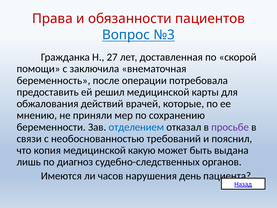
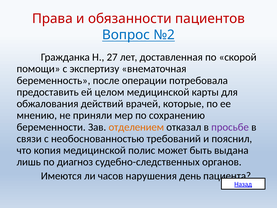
№3: №3 -> №2
заключила: заключила -> экспертизу
решил: решил -> целом
отделением colour: blue -> orange
какую: какую -> полис
